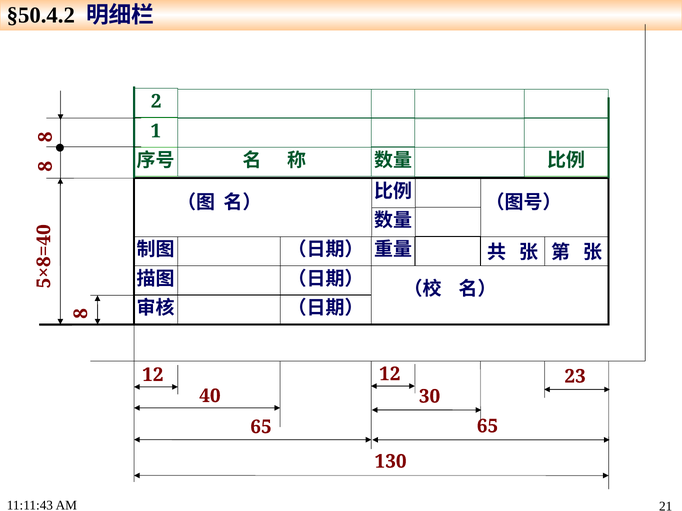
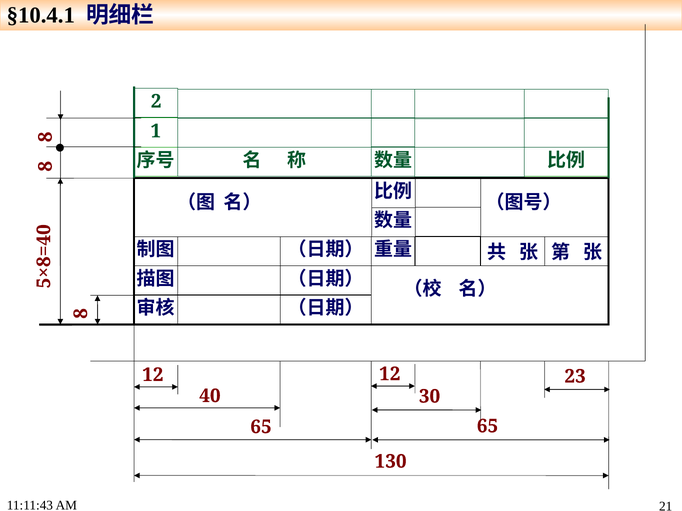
§50.4.2: §50.4.2 -> §10.4.1
